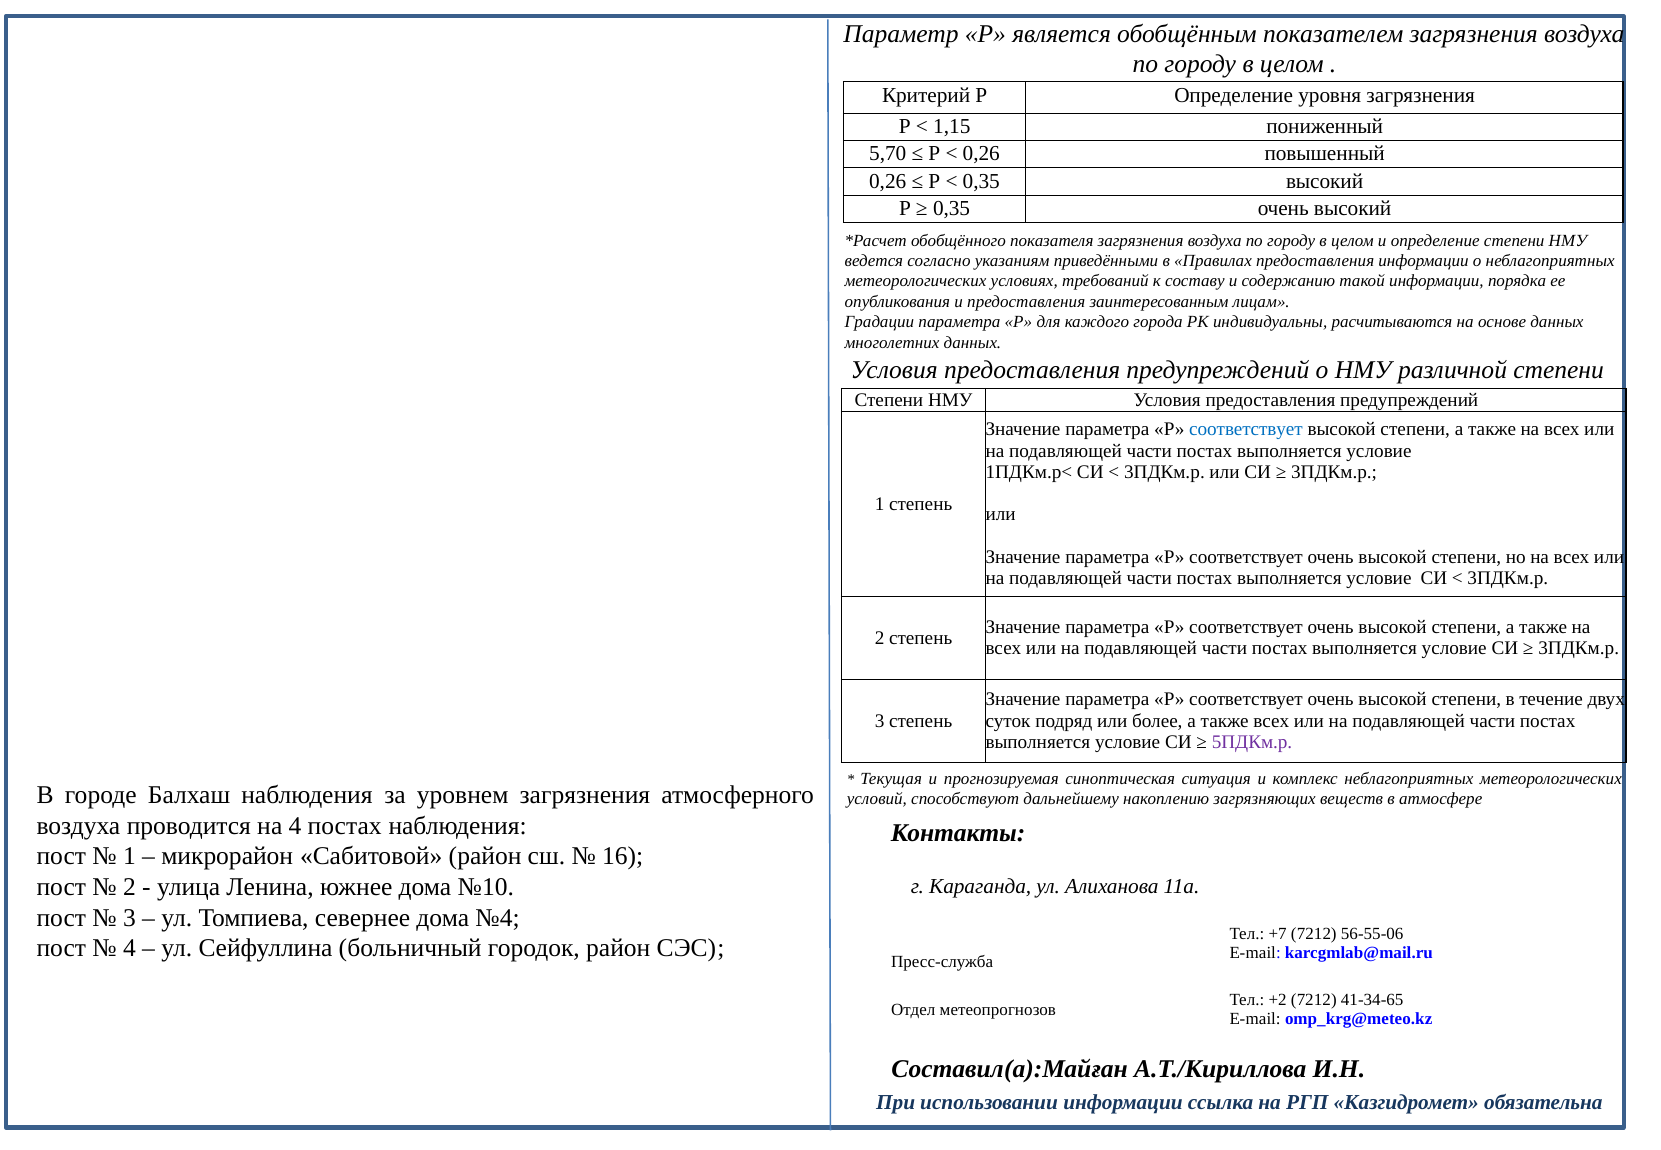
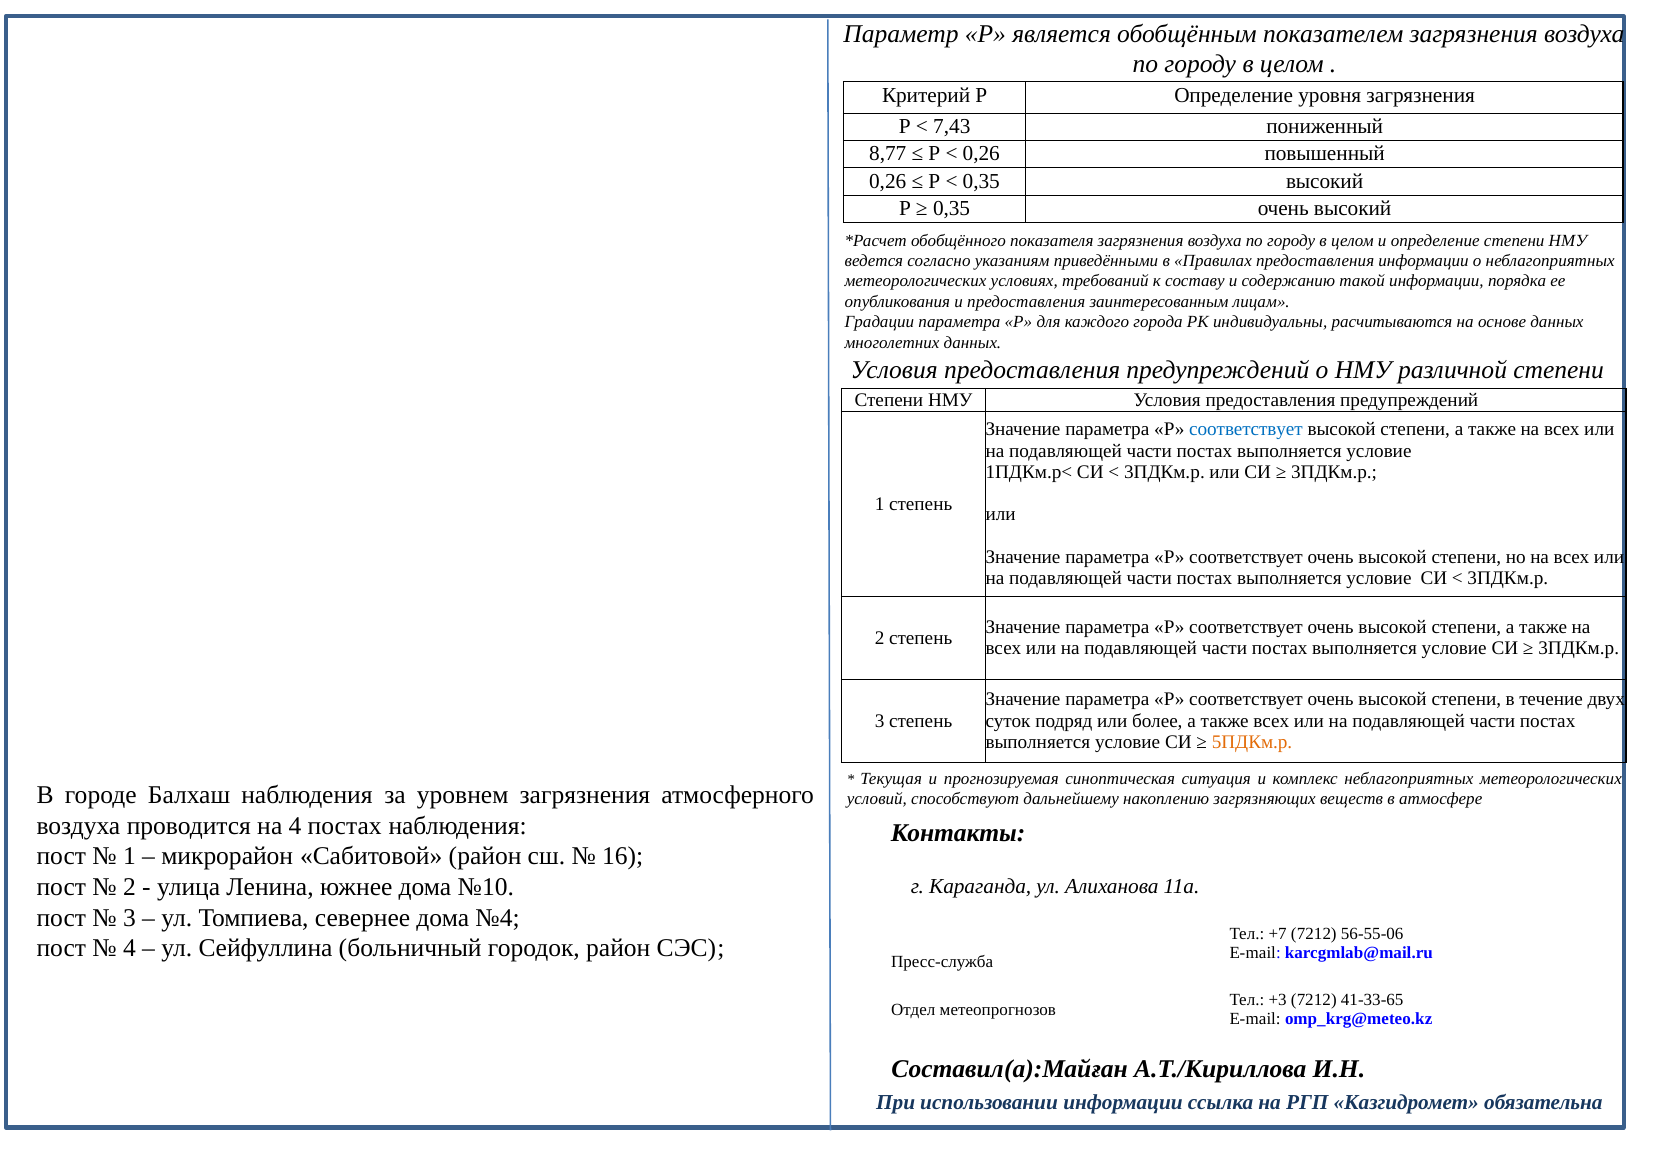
1,15: 1,15 -> 7,43
5,70: 5,70 -> 8,77
5ПДКм.р colour: purple -> orange
+2: +2 -> +3
41-34-65: 41-34-65 -> 41-33-65
